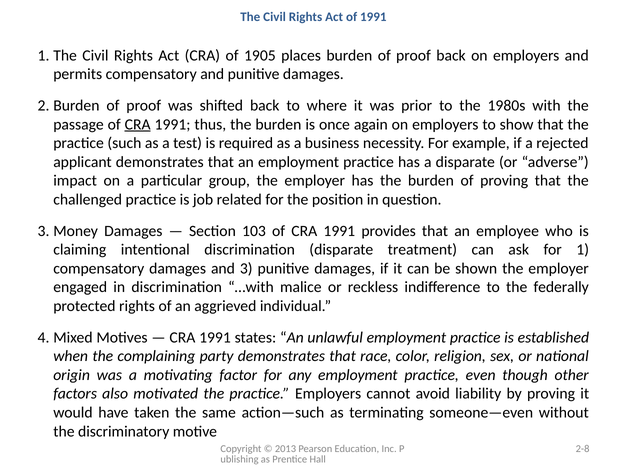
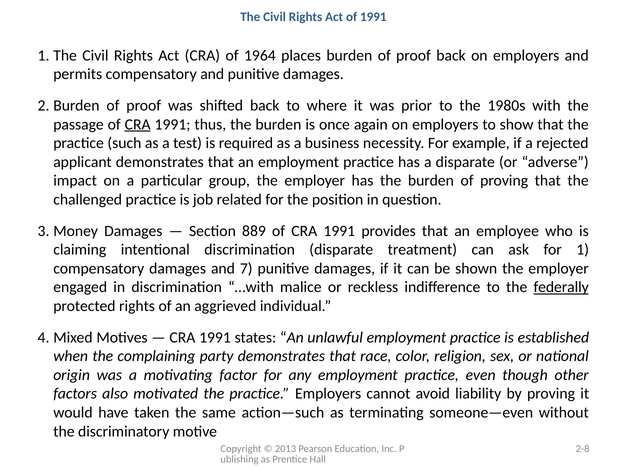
1905: 1905 -> 1964
103: 103 -> 889
3: 3 -> 7
federally underline: none -> present
